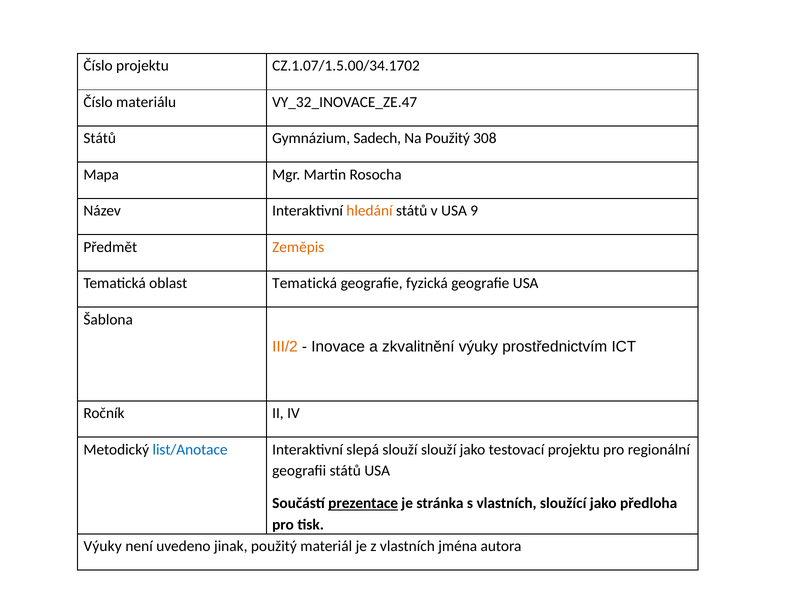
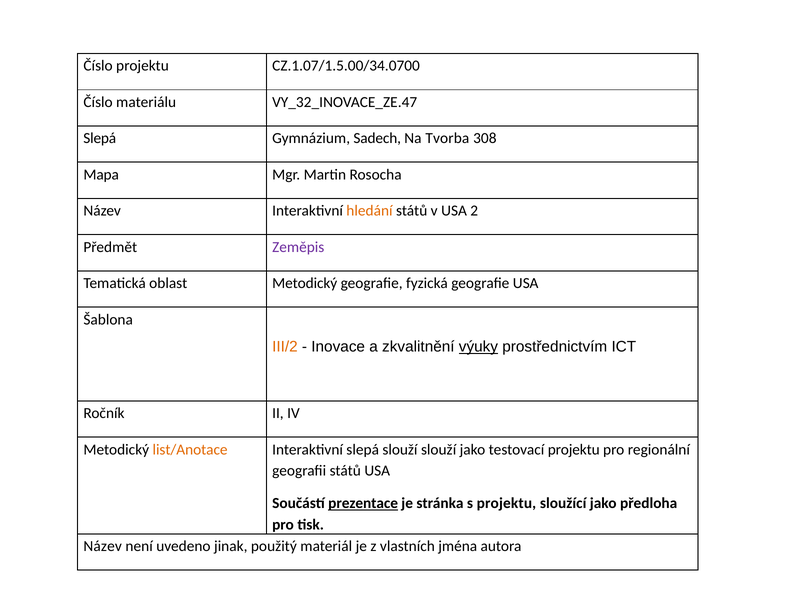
CZ.1.07/1.5.00/34.1702: CZ.1.07/1.5.00/34.1702 -> CZ.1.07/1.5.00/34.0700
Států at (100, 138): Států -> Slepá
Na Použitý: Použitý -> Tvorba
9: 9 -> 2
Zeměpis colour: orange -> purple
oblast Tematická: Tematická -> Metodický
výuky at (478, 347) underline: none -> present
list/Anotace colour: blue -> orange
s vlastních: vlastních -> projektu
Výuky at (103, 546): Výuky -> Název
